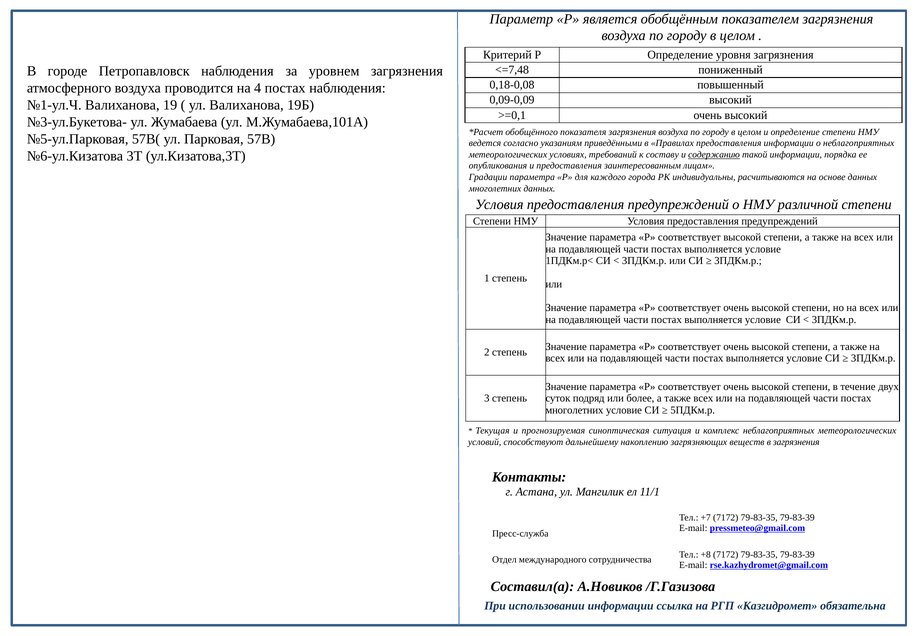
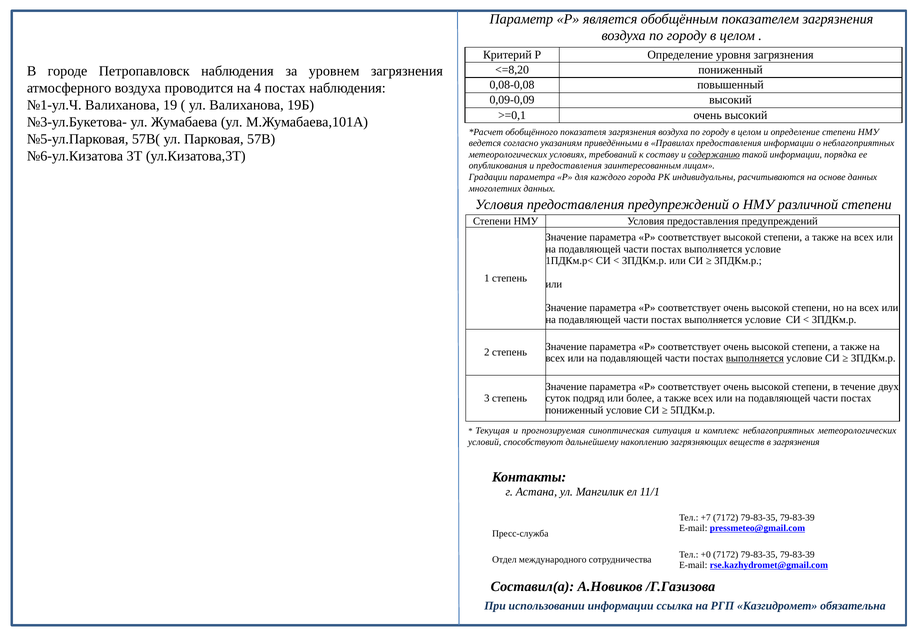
<=7,48: <=7,48 -> <=8,20
0,18-0,08: 0,18-0,08 -> 0,08-0,08
выполняется at (755, 358) underline: none -> present
многолетних at (574, 410): многолетних -> пониженный
+8: +8 -> +0
